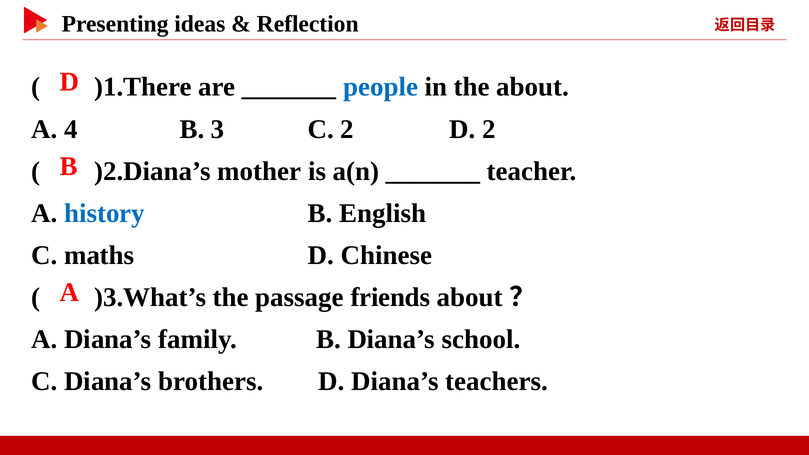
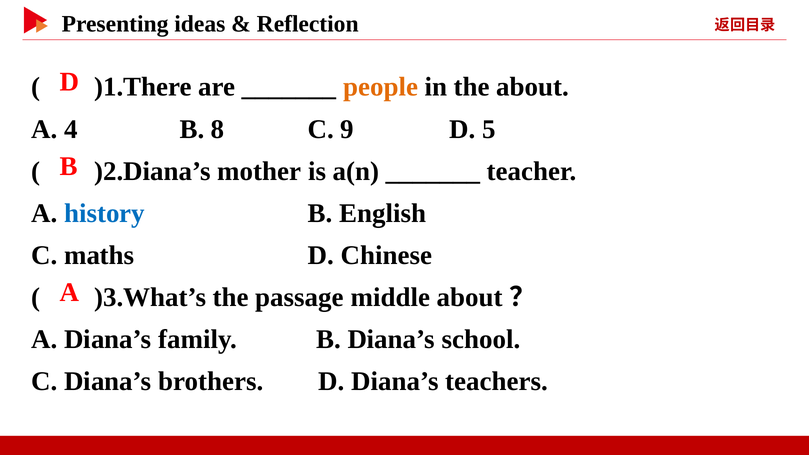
people colour: blue -> orange
3: 3 -> 8
C 2: 2 -> 9
D 2: 2 -> 5
friends: friends -> middle
